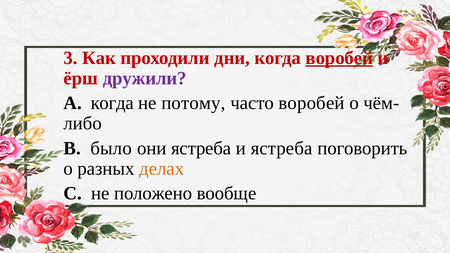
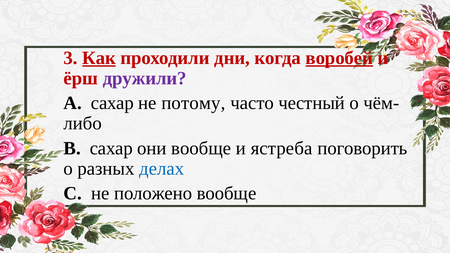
Как underline: none -> present
A когда: когда -> сахар
часто воробей: воробей -> честный
B было: было -> сахар
они ястреба: ястреба -> вообще
делах colour: orange -> blue
